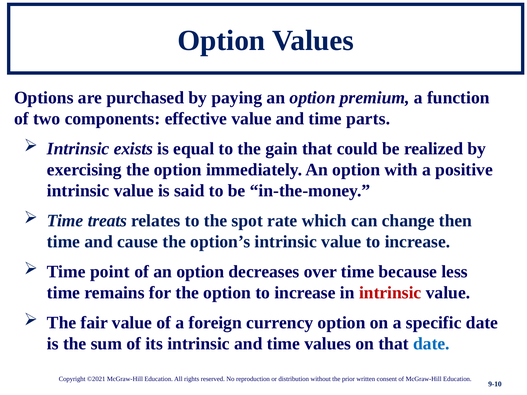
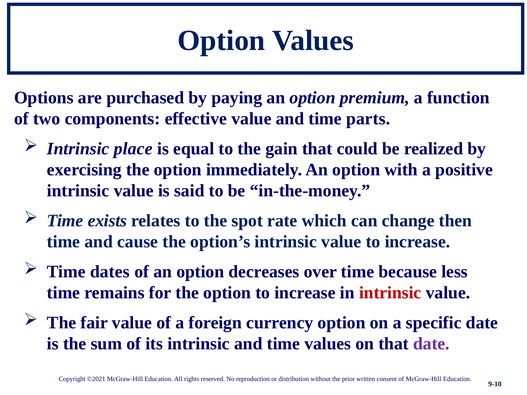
exists: exists -> place
treats: treats -> exists
point: point -> dates
date at (431, 344) colour: blue -> purple
